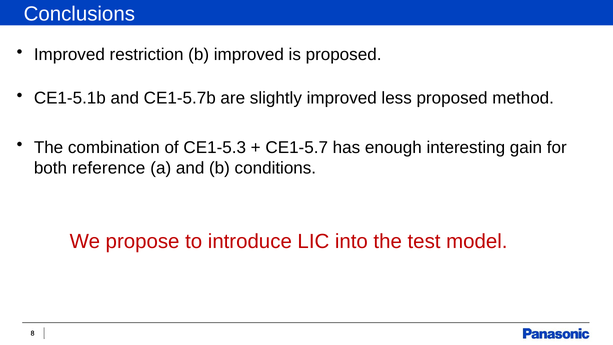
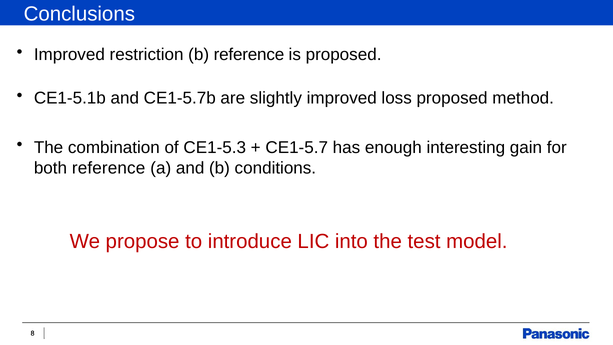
b improved: improved -> reference
less: less -> loss
